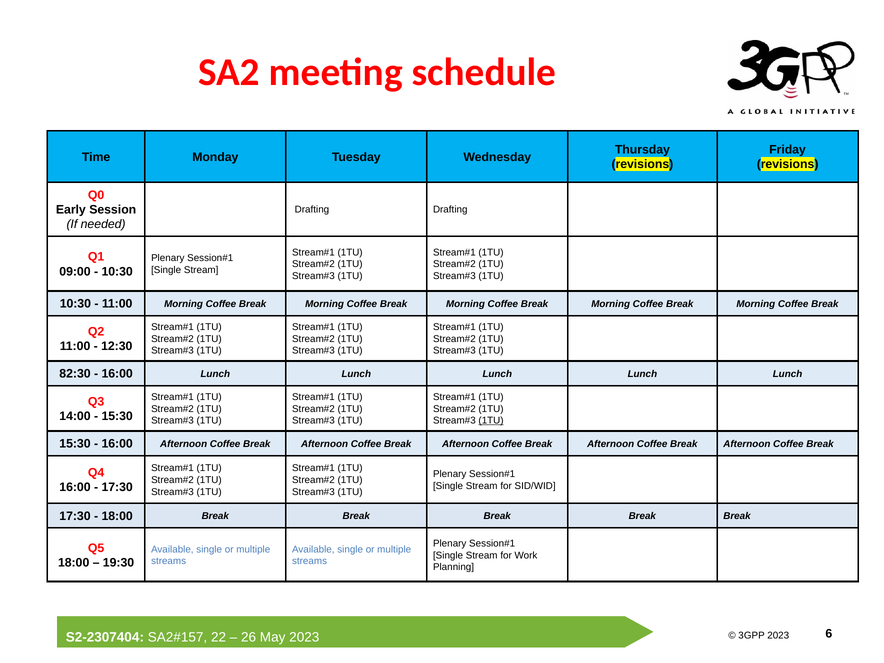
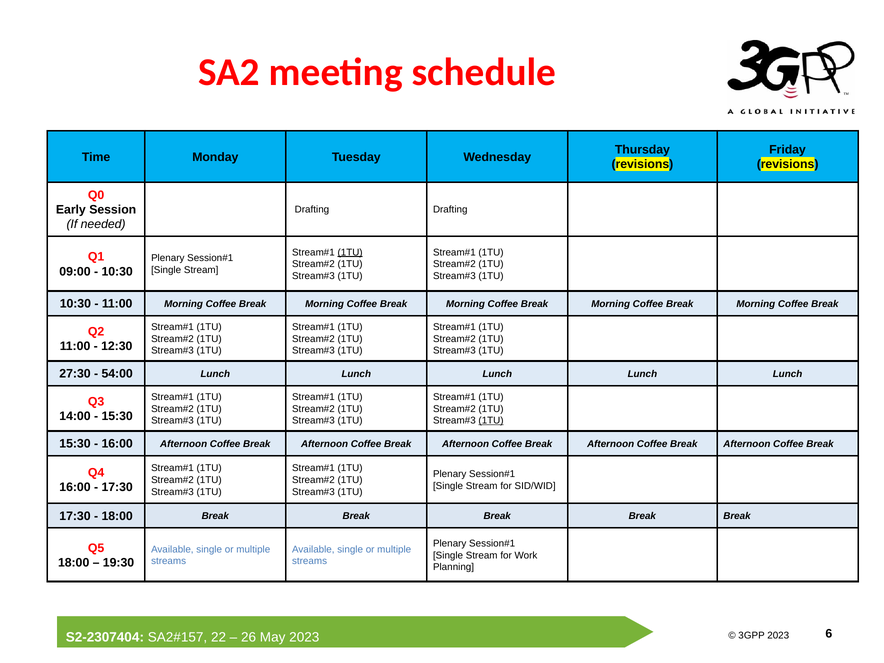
1TU at (350, 252) underline: none -> present
82:30: 82:30 -> 27:30
16:00 at (117, 374): 16:00 -> 54:00
